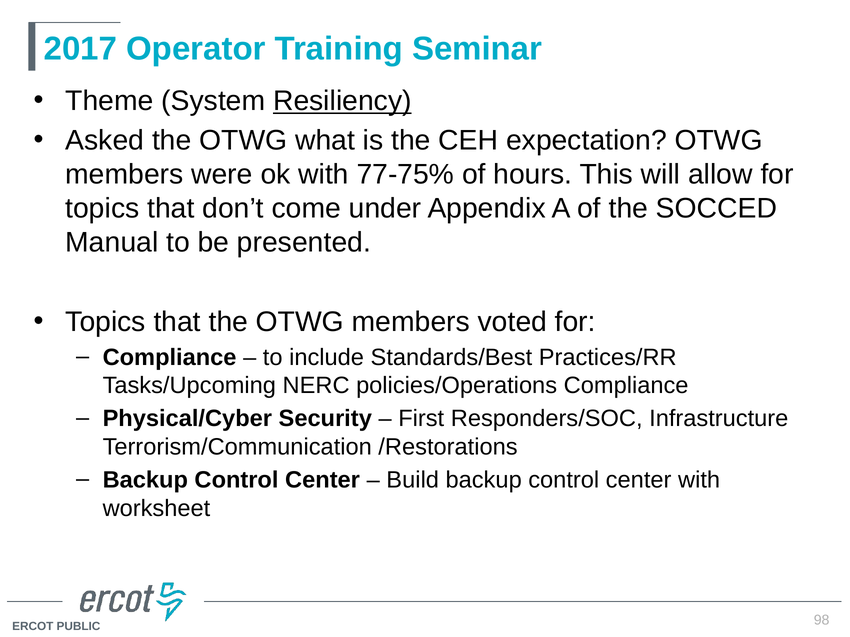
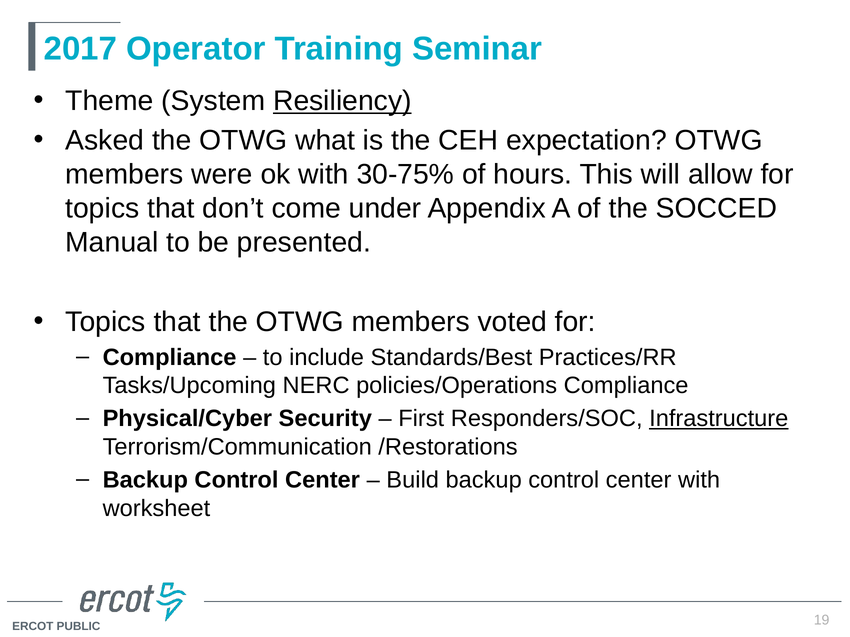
77-75%: 77-75% -> 30-75%
Infrastructure underline: none -> present
98: 98 -> 19
